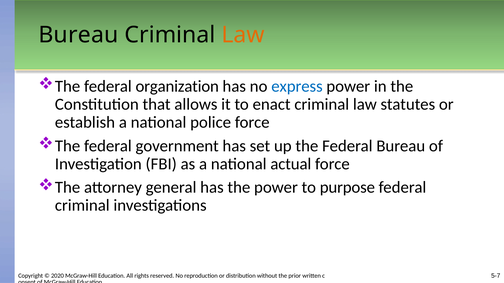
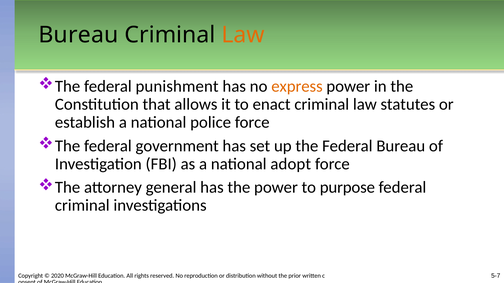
organization: organization -> punishment
express colour: blue -> orange
actual: actual -> adopt
